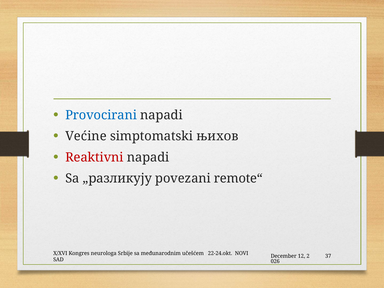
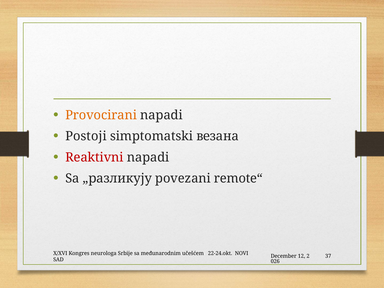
Provocirani colour: blue -> orange
Većine: Većine -> Postoji
њихов: њихов -> везана
